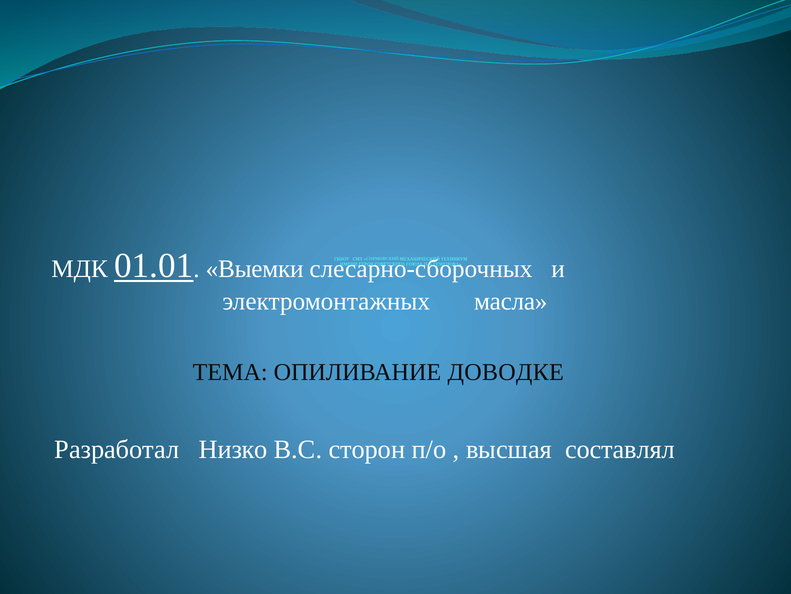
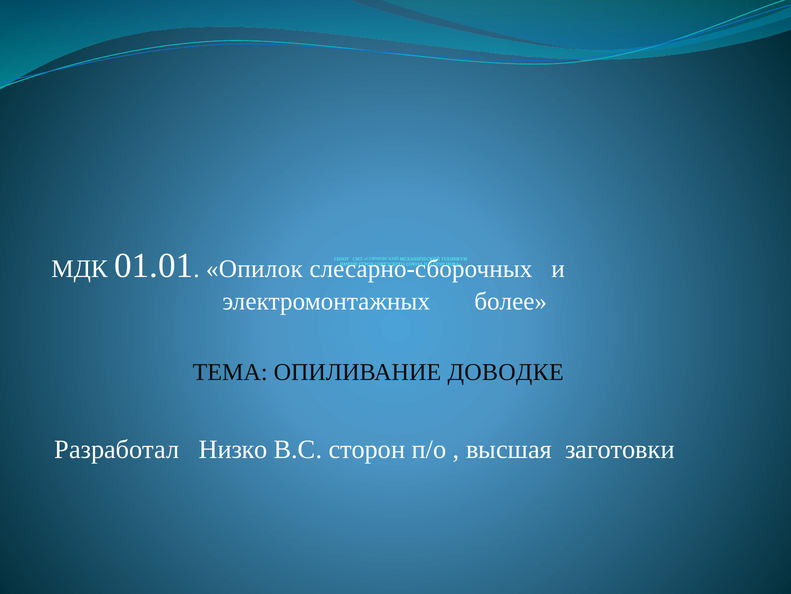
01.01 underline: present -> none
Выемки: Выемки -> Опилок
масла: масла -> более
составлял: составлял -> заготовки
